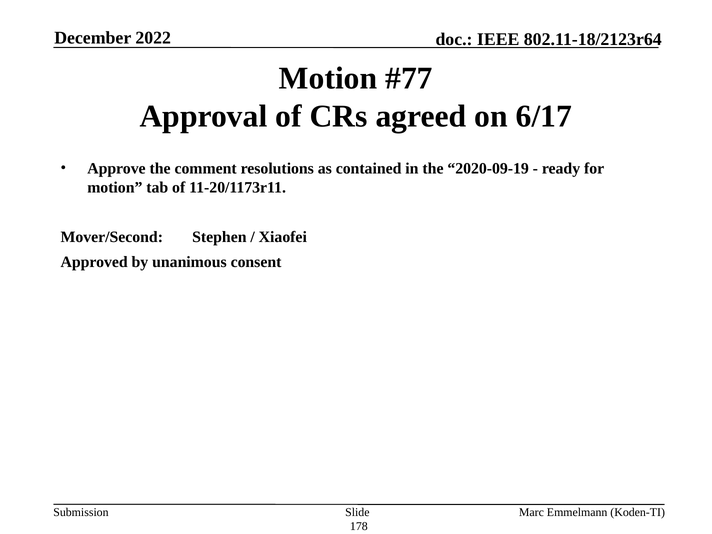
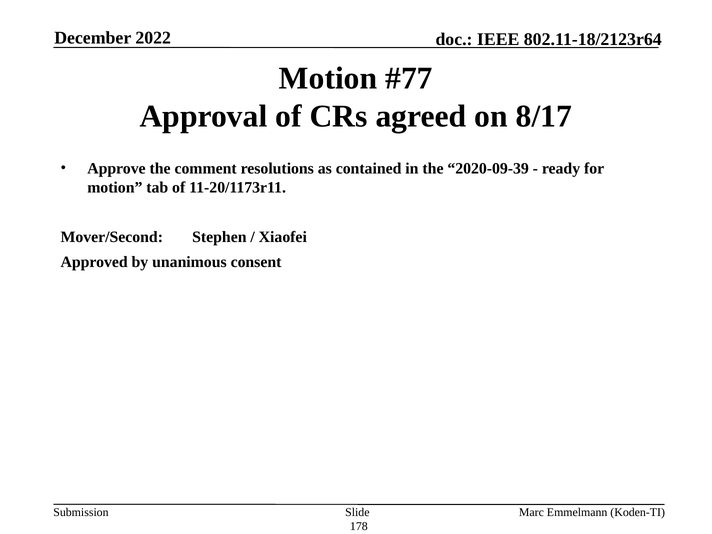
6/17: 6/17 -> 8/17
2020-09-19: 2020-09-19 -> 2020-09-39
